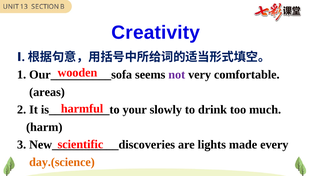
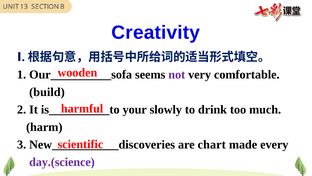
areas: areas -> build
lights: lights -> chart
day.(science colour: orange -> purple
